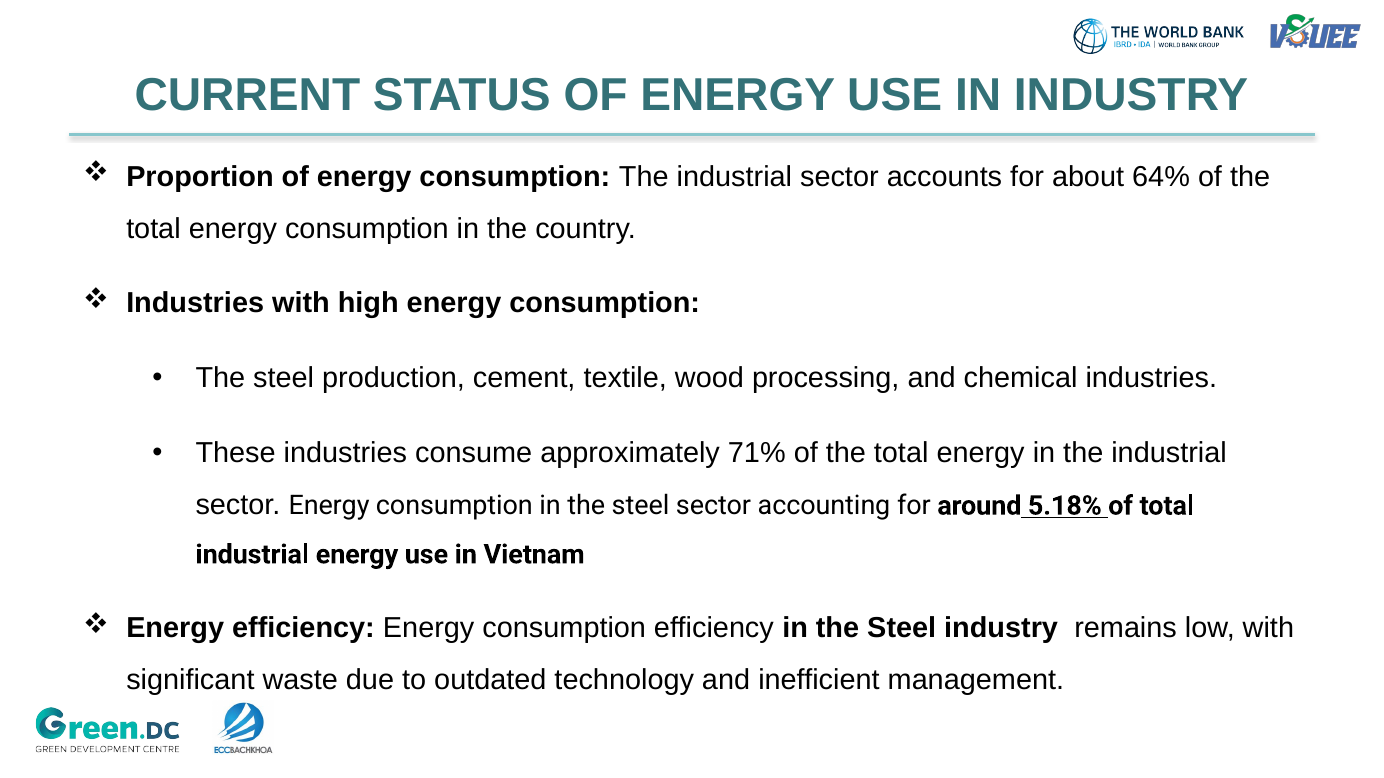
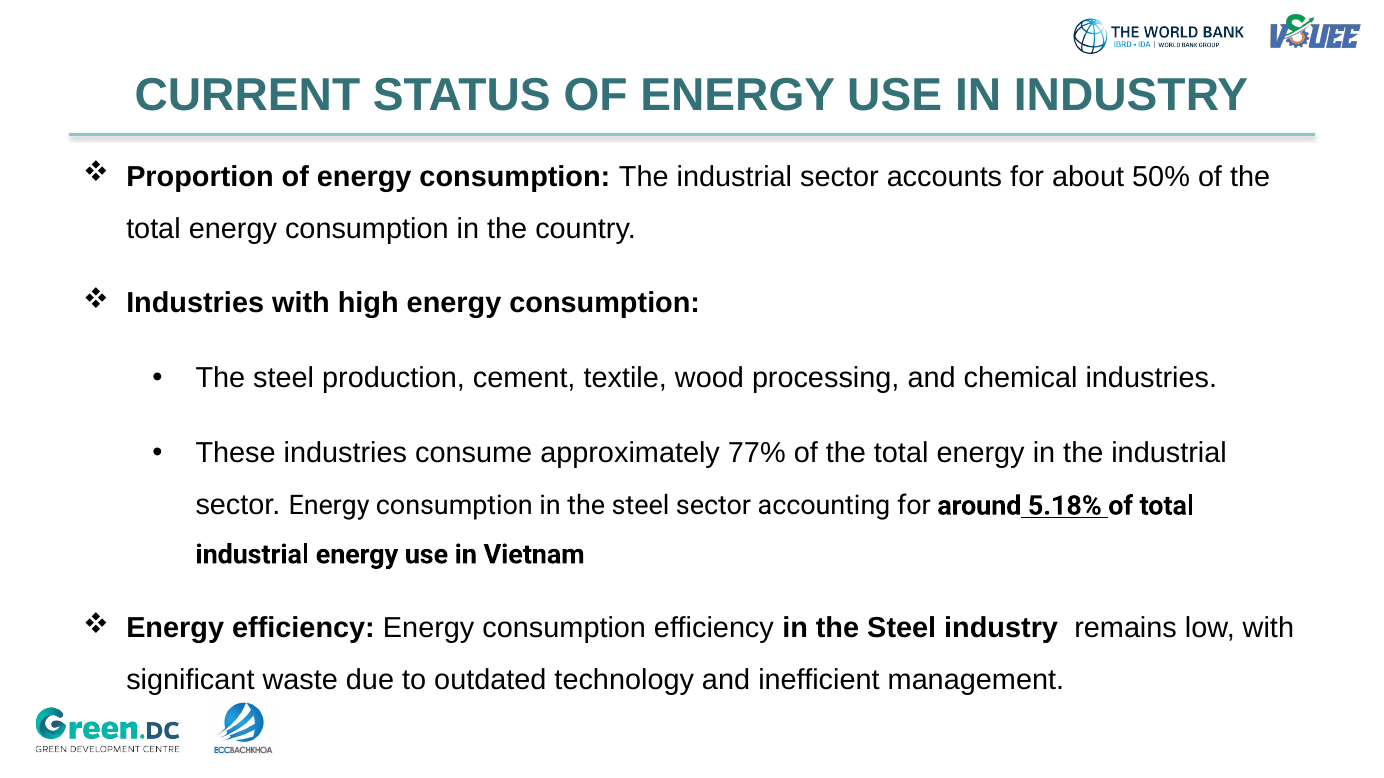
64%: 64% -> 50%
71%: 71% -> 77%
